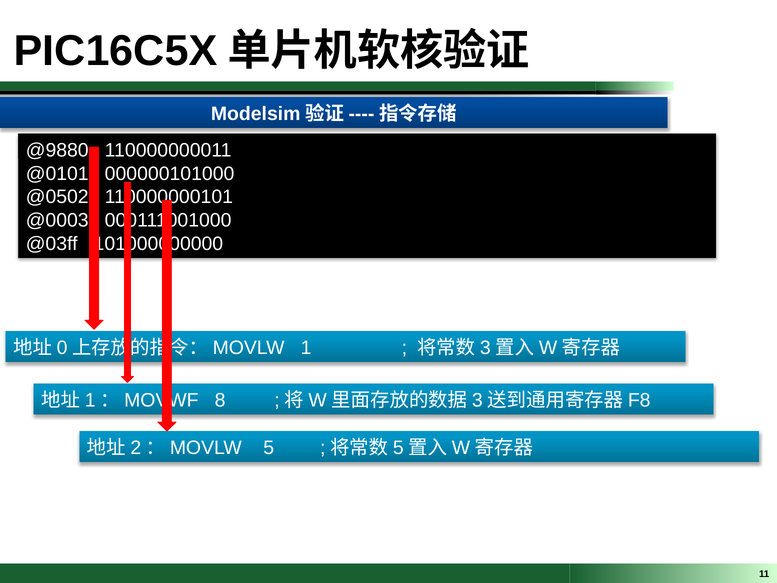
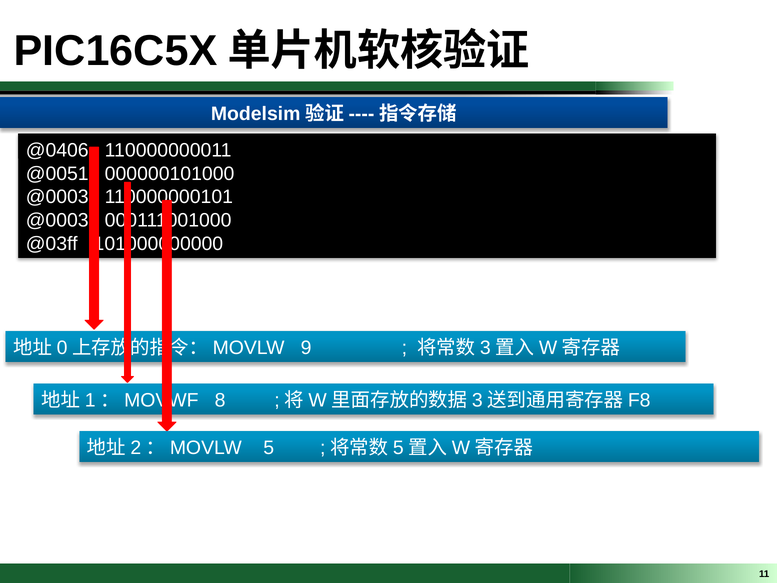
@9880: @9880 -> @0406
@0101: @0101 -> @0051
@0502 at (57, 197): @0502 -> @0003
1: 1 -> 9
